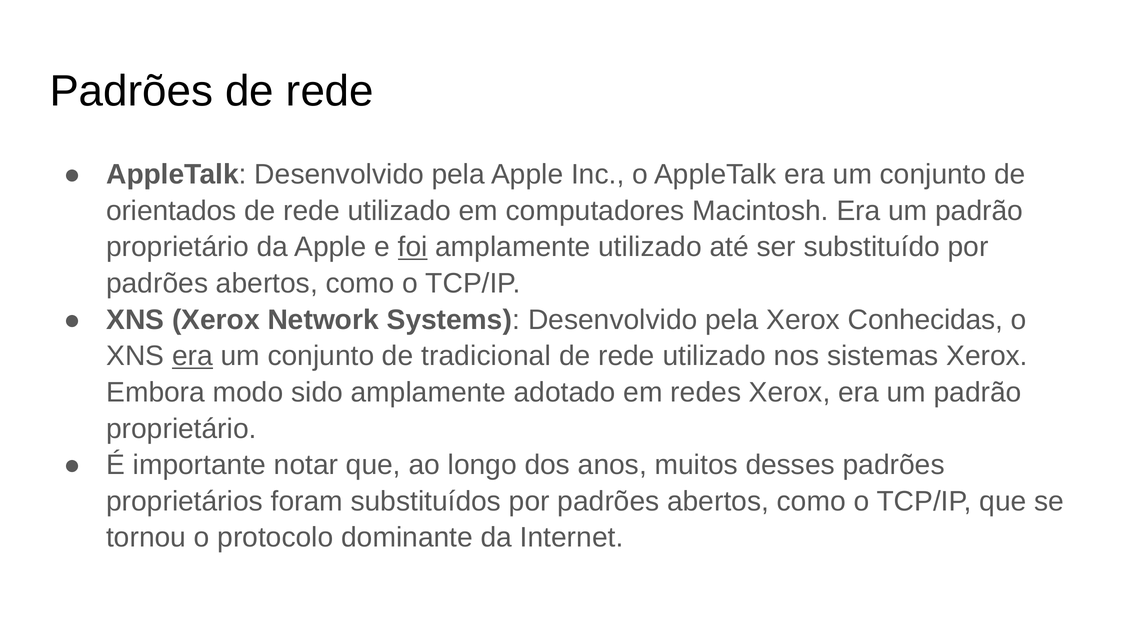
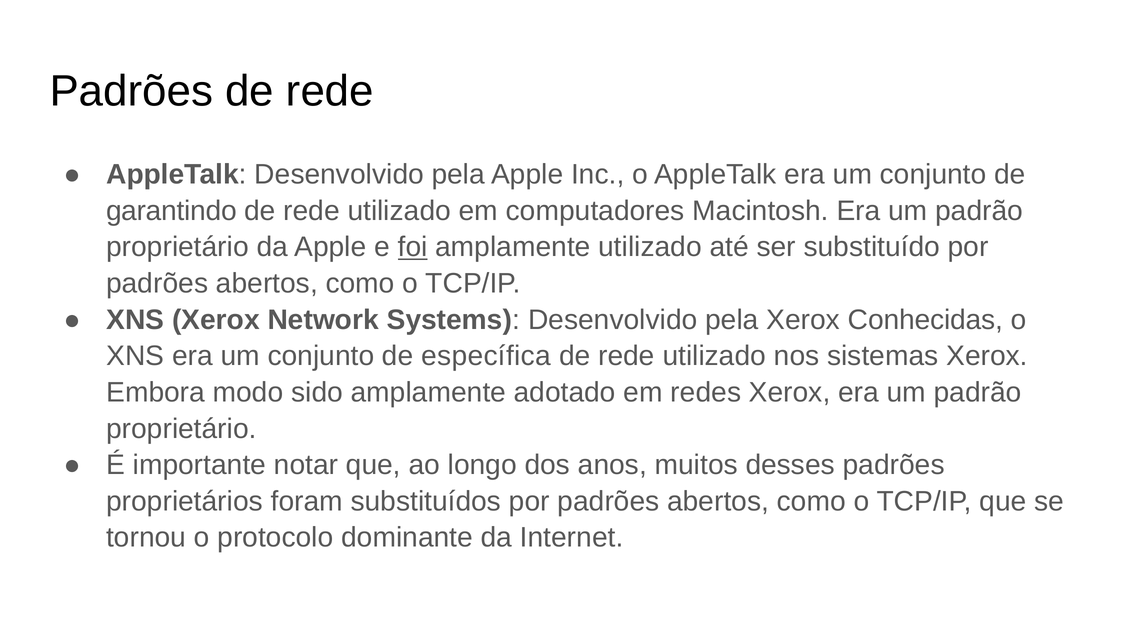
orientados: orientados -> garantindo
era at (192, 356) underline: present -> none
tradicional: tradicional -> específica
